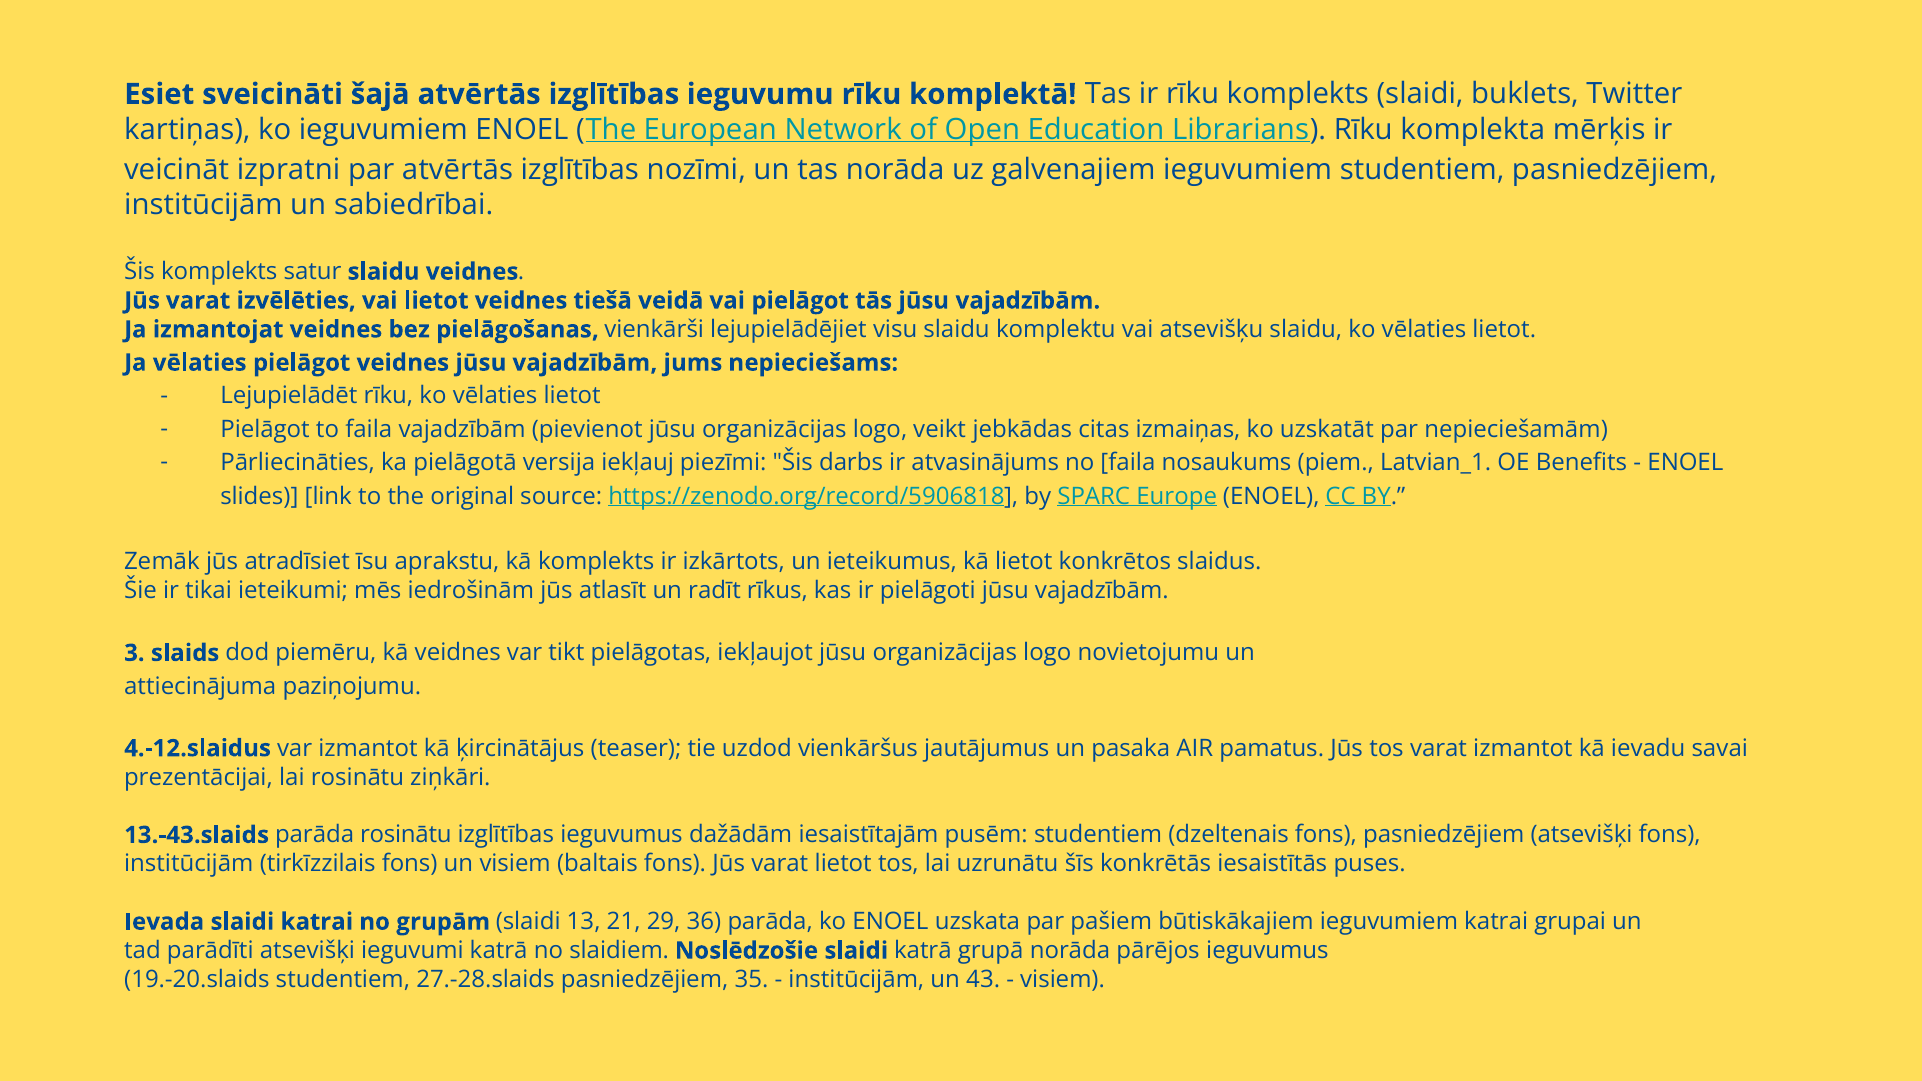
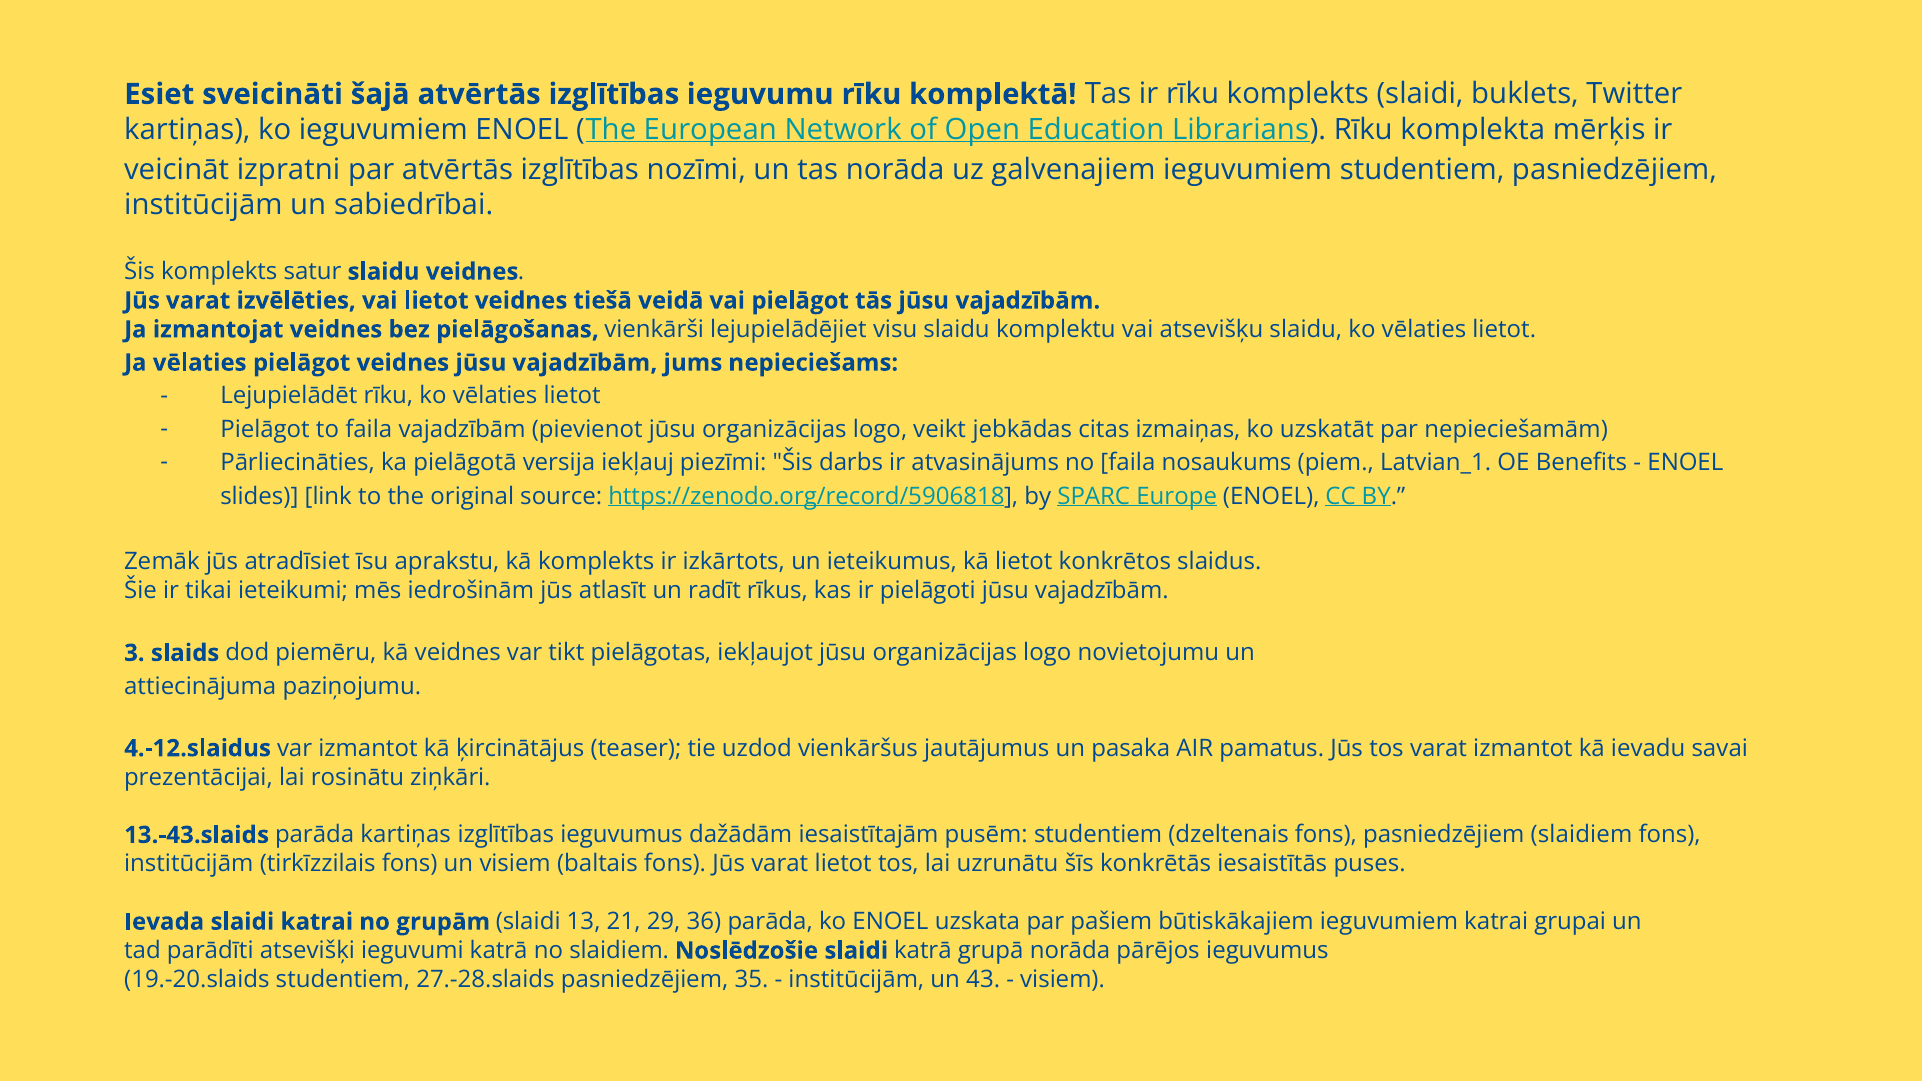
parāda rosinātu: rosinātu -> kartiņas
pasniedzējiem atsevišķi: atsevišķi -> slaidiem
